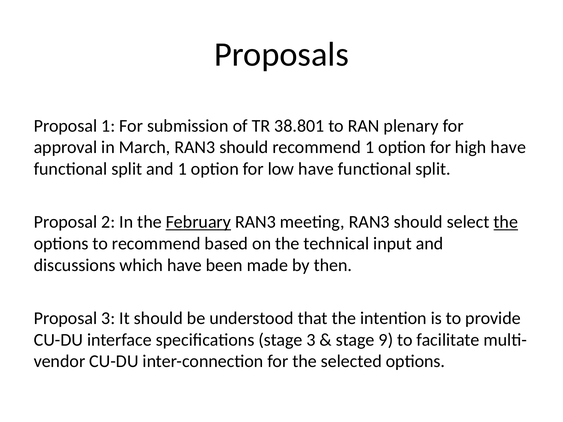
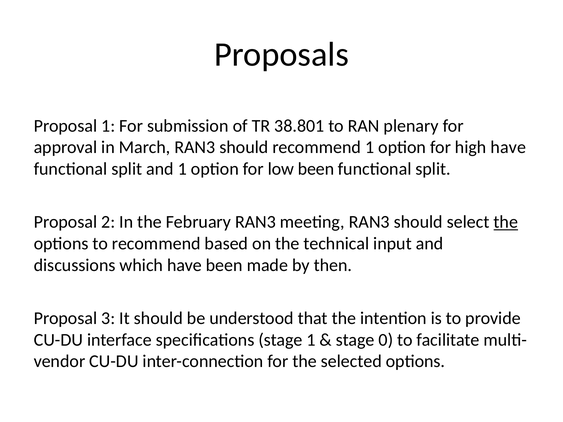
low have: have -> been
February underline: present -> none
stage 3: 3 -> 1
9: 9 -> 0
